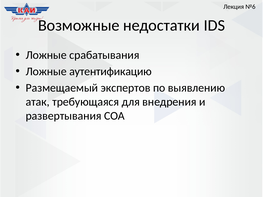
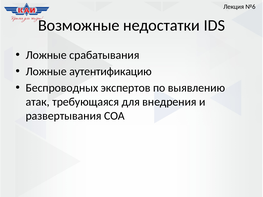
Размещаемый: Размещаемый -> Беспроводных
